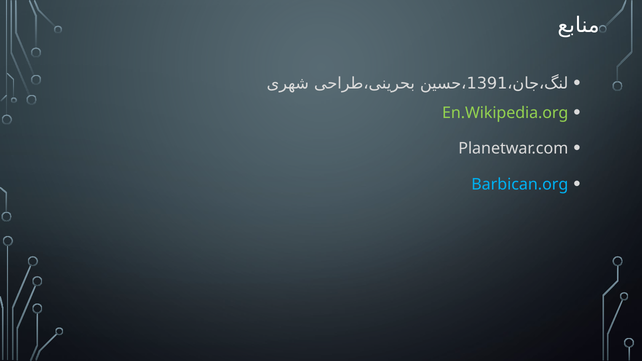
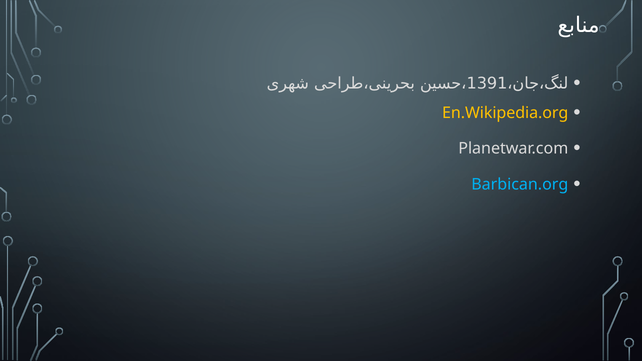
En.Wikipedia.org colour: light green -> yellow
